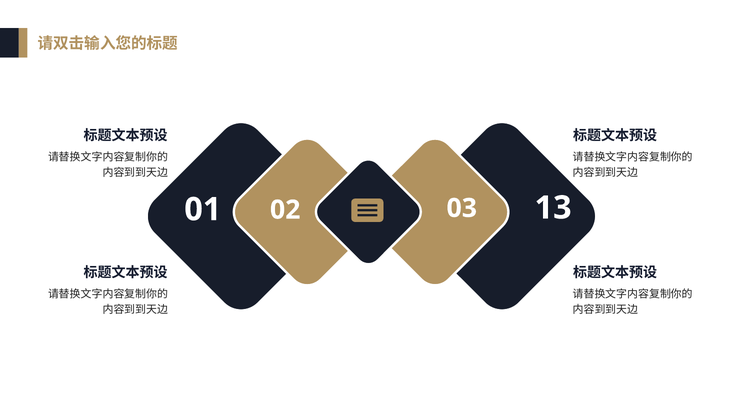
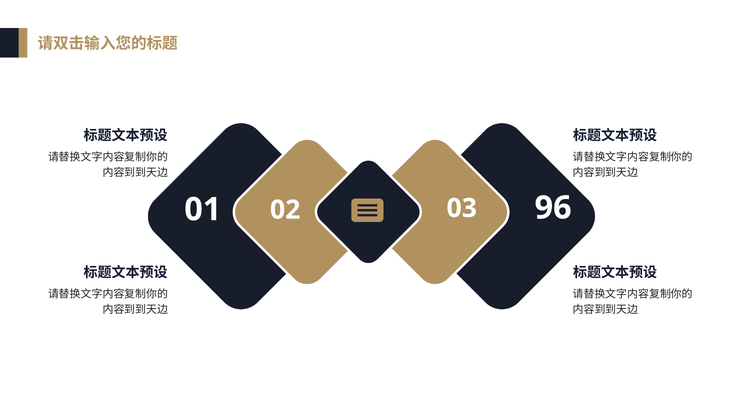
13: 13 -> 96
